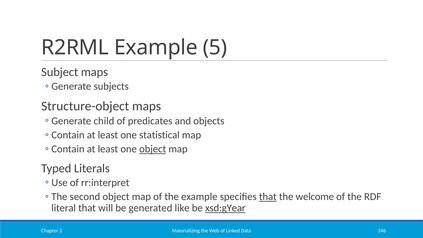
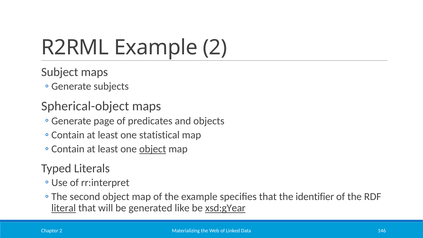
Example 5: 5 -> 2
Structure-object: Structure-object -> Spherical-object
child: child -> page
that at (268, 197) underline: present -> none
welcome: welcome -> identifier
literal underline: none -> present
